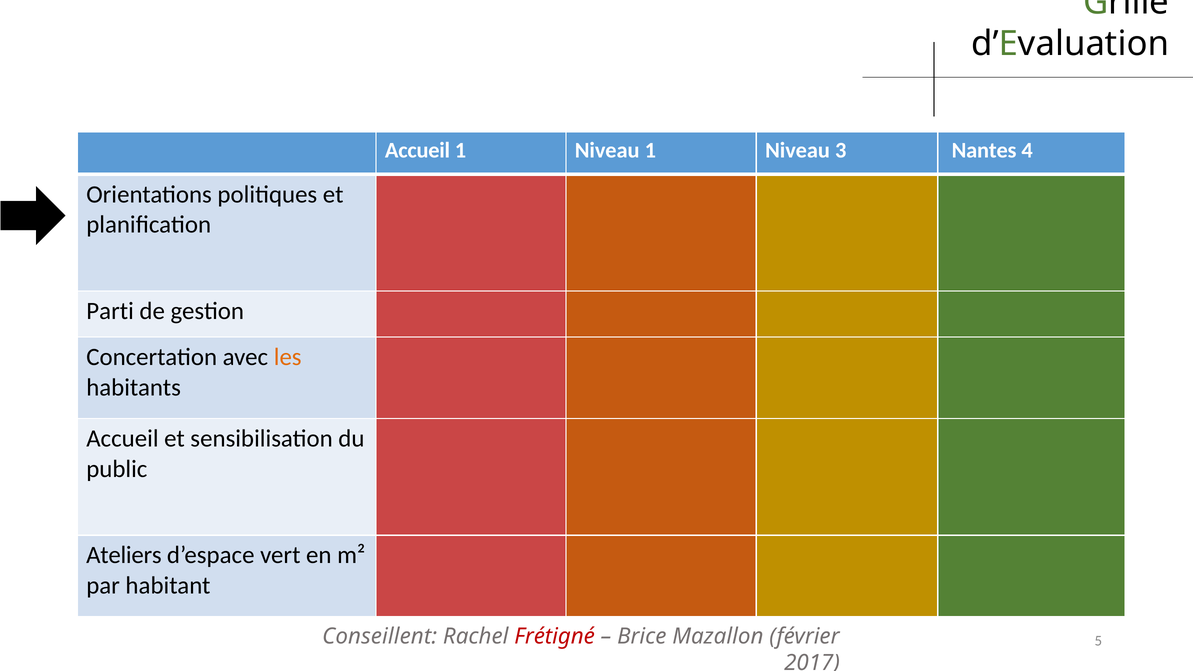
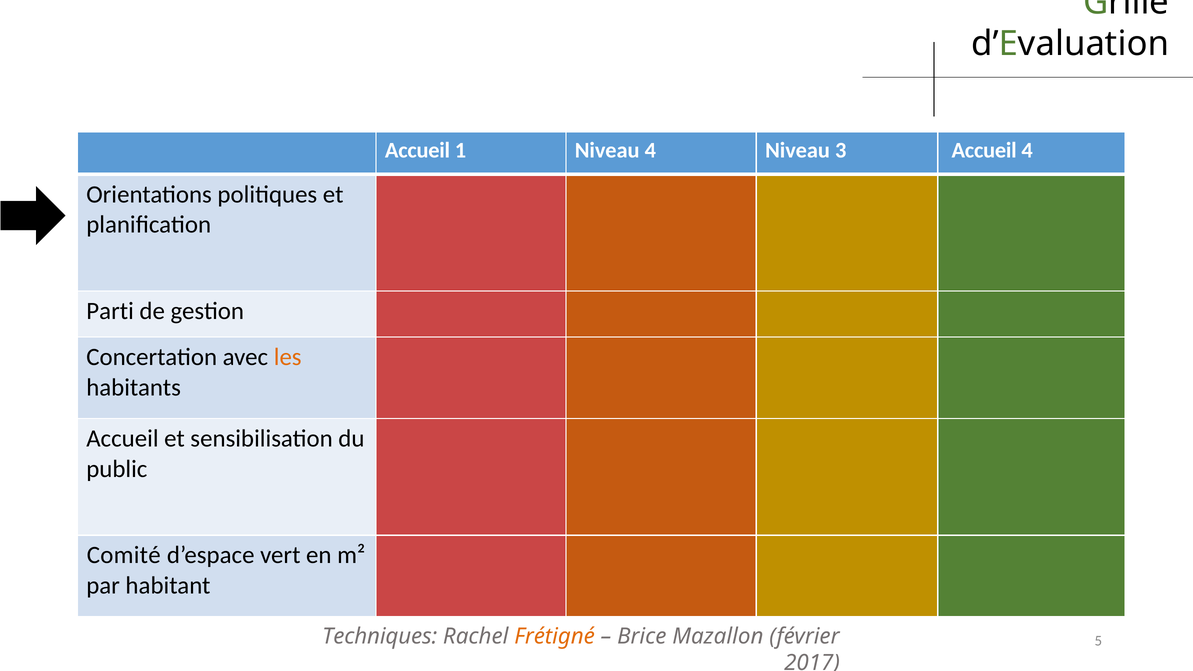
Niveau 1: 1 -> 4
3 Nantes: Nantes -> Accueil
Ateliers: Ateliers -> Comité
Conseillent: Conseillent -> Techniques
Frétigné colour: red -> orange
